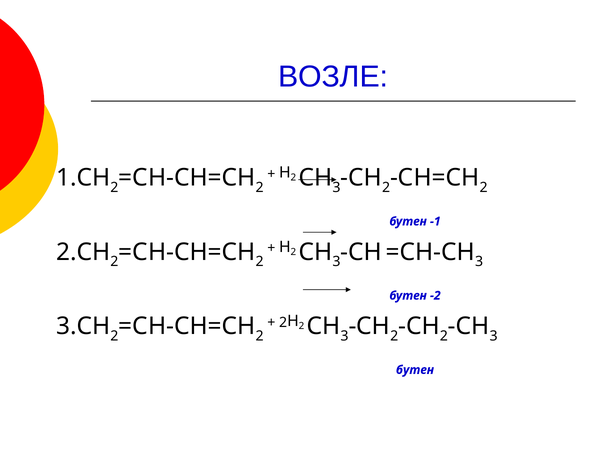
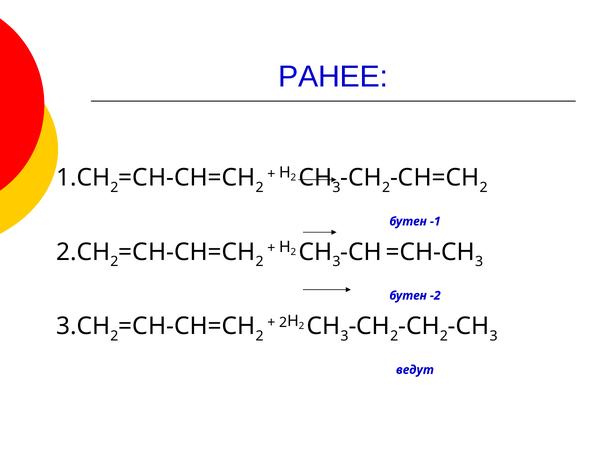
ВОЗЛЕ: ВОЗЛЕ -> РАНЕЕ
бутен at (415, 369): бутен -> ведут
